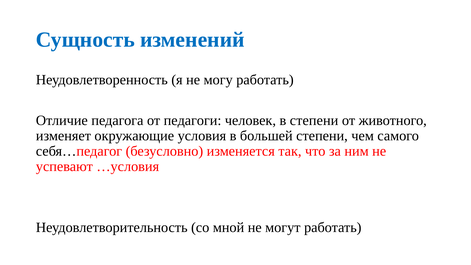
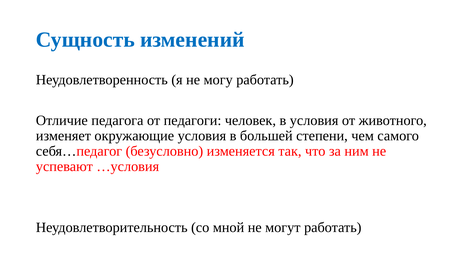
в степени: степени -> условия
